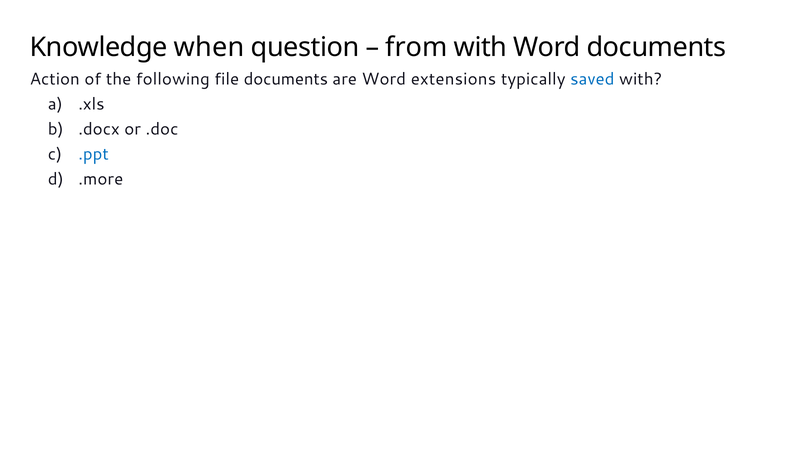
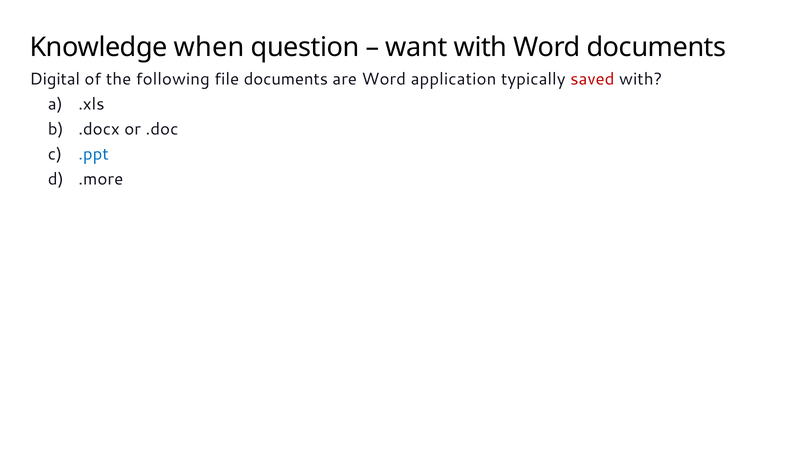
from: from -> want
Action: Action -> Digital
extensions: extensions -> application
saved colour: blue -> red
